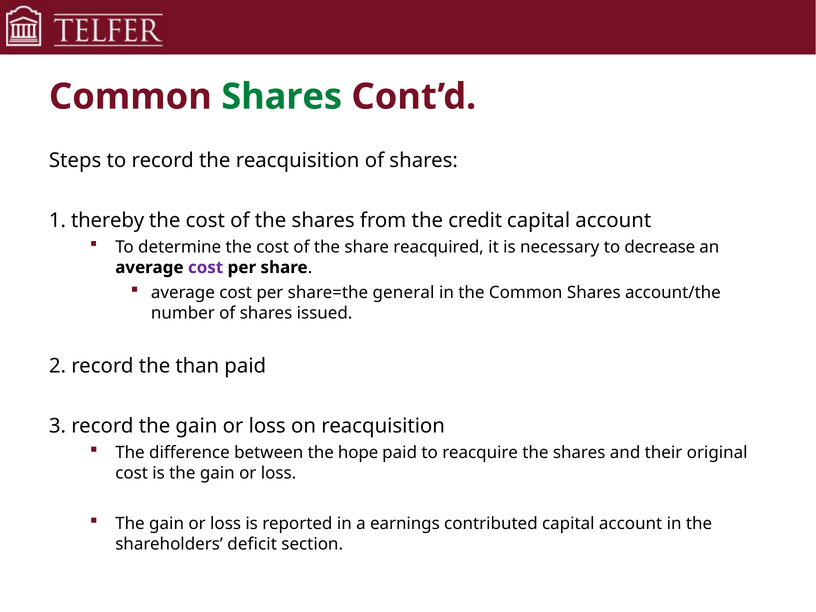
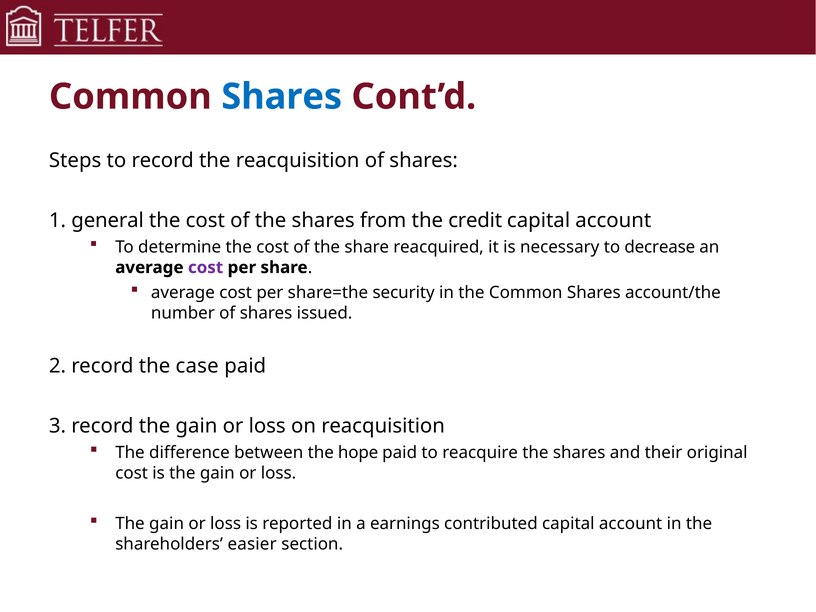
Shares at (282, 97) colour: green -> blue
thereby: thereby -> general
general: general -> security
than: than -> case
deficit: deficit -> easier
